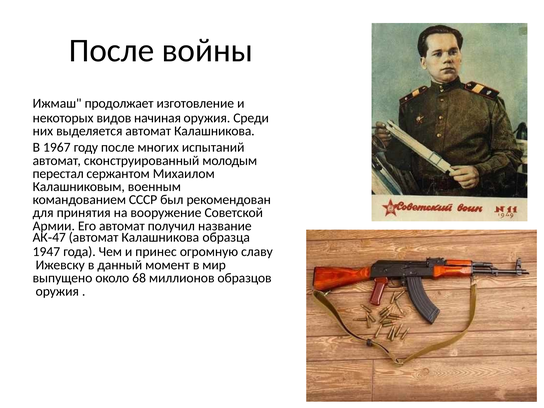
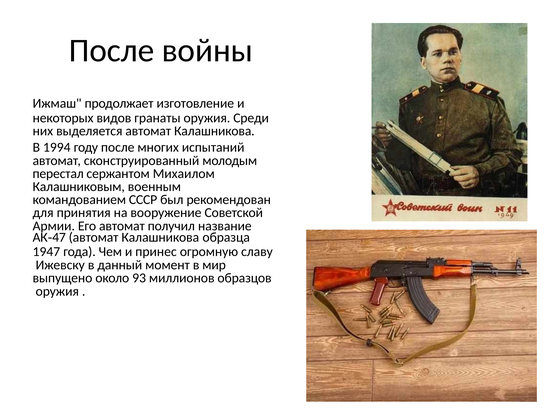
начиная: начиная -> гранаты
1967: 1967 -> 1994
68: 68 -> 93
